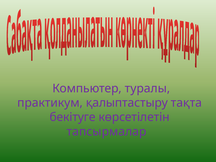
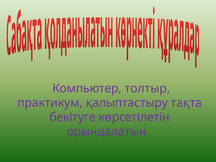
туралы: туралы -> толтыр
тапсырмалар: тапсырмалар -> орындалатын
